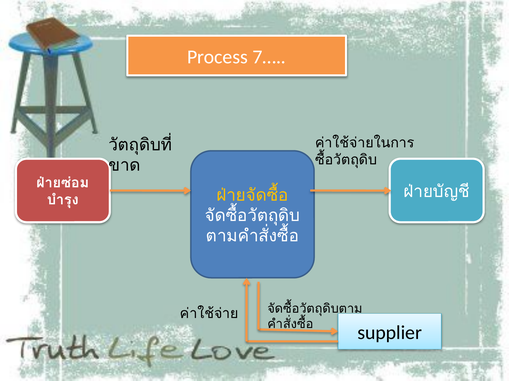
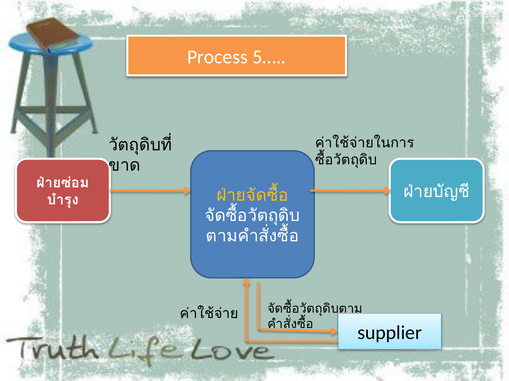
7…: 7… -> 5…
